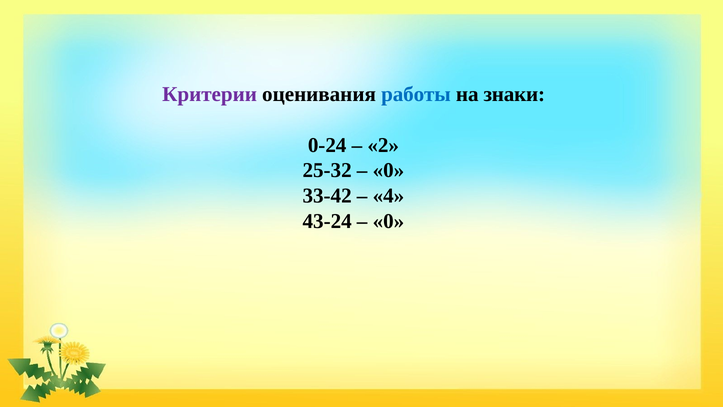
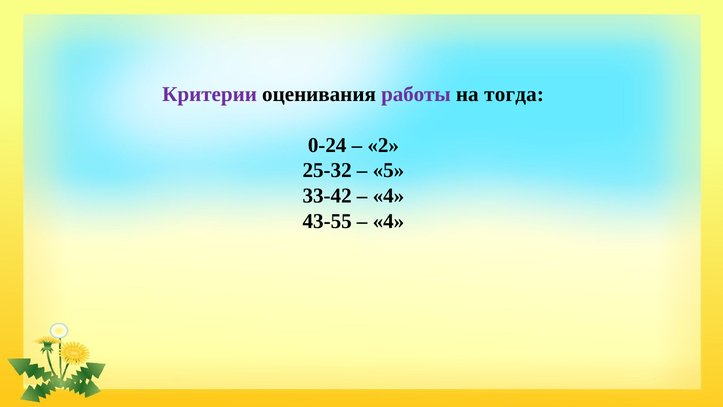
работы colour: blue -> purple
знаки: знаки -> тогда
0 at (388, 170): 0 -> 5
43-24: 43-24 -> 43-55
0 at (388, 221): 0 -> 4
